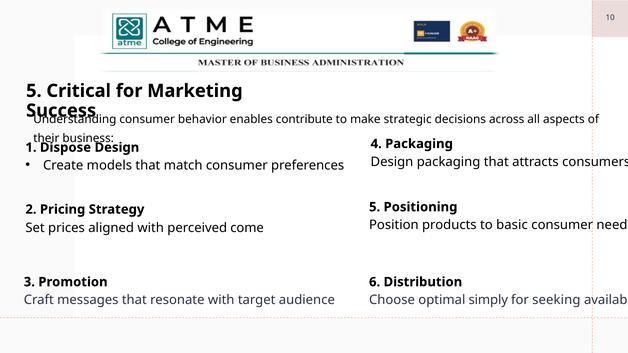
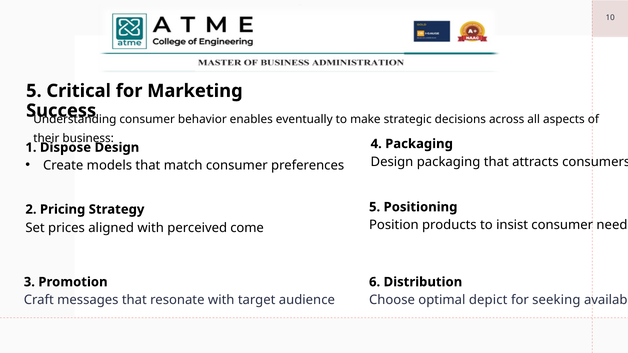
contribute: contribute -> eventually
basic: basic -> insist
simply: simply -> depict
